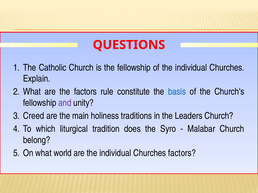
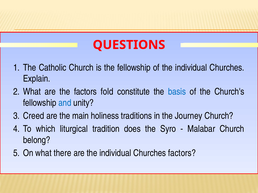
rule: rule -> fold
and colour: purple -> blue
Leaders: Leaders -> Journey
world: world -> there
